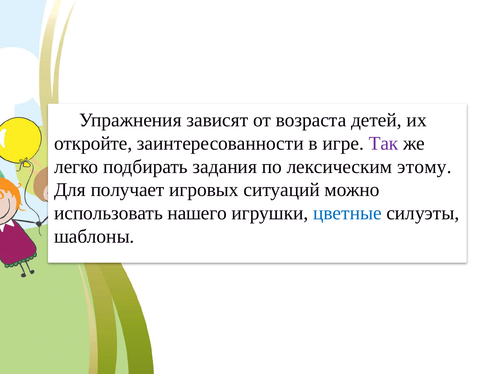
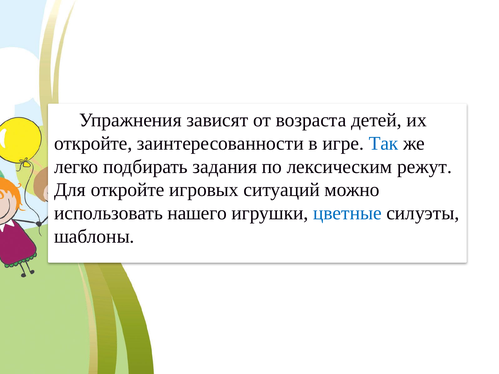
Так colour: purple -> blue
этому: этому -> режут
Для получает: получает -> откройте
